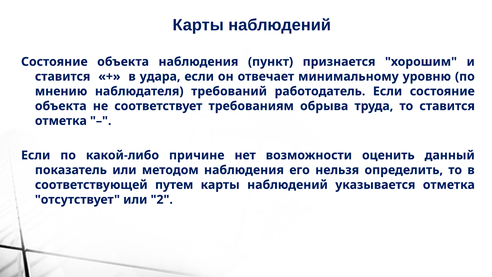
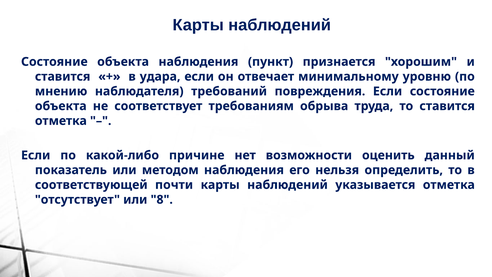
работодатель: работодатель -> повреждения
путем: путем -> почти
2: 2 -> 8
